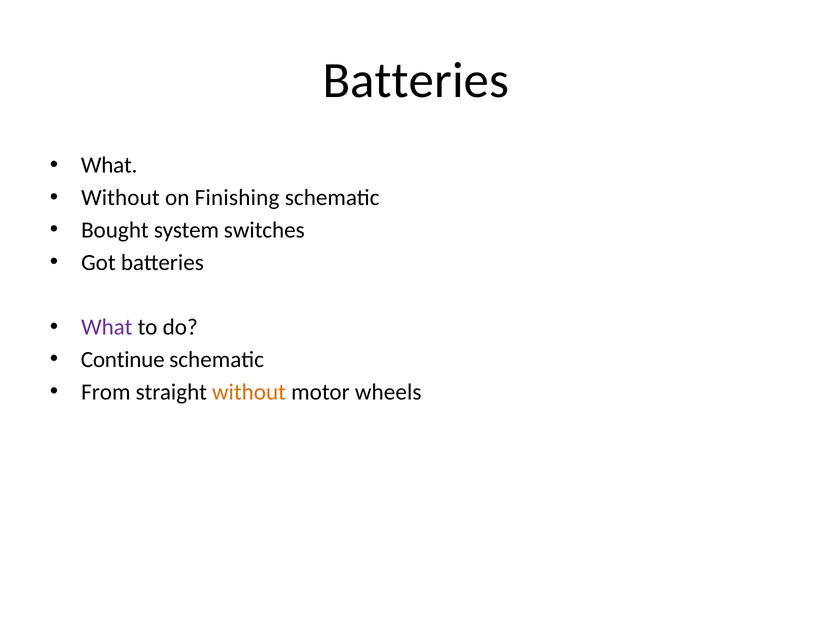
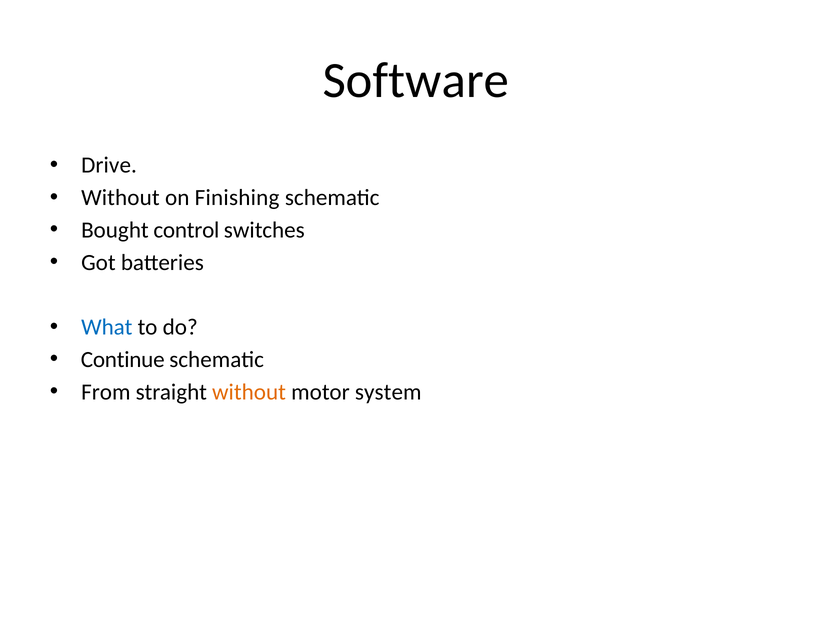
Batteries at (416, 81): Batteries -> Software
What at (109, 165): What -> Drive
system: system -> control
What at (107, 327) colour: purple -> blue
wheels: wheels -> system
